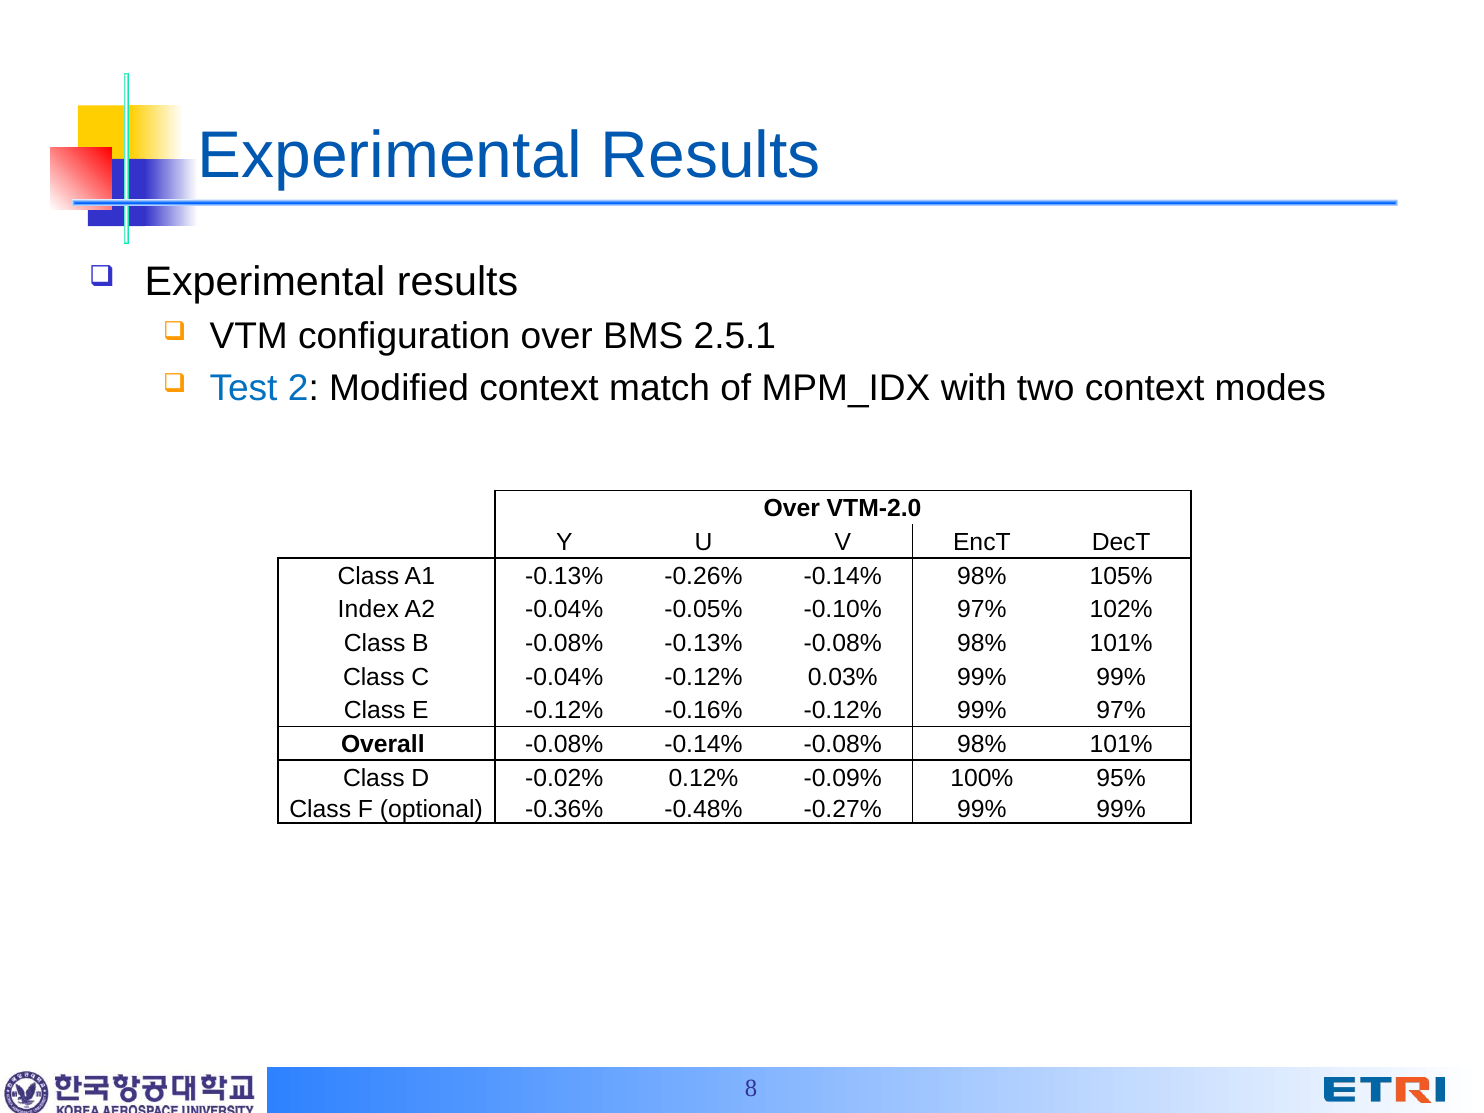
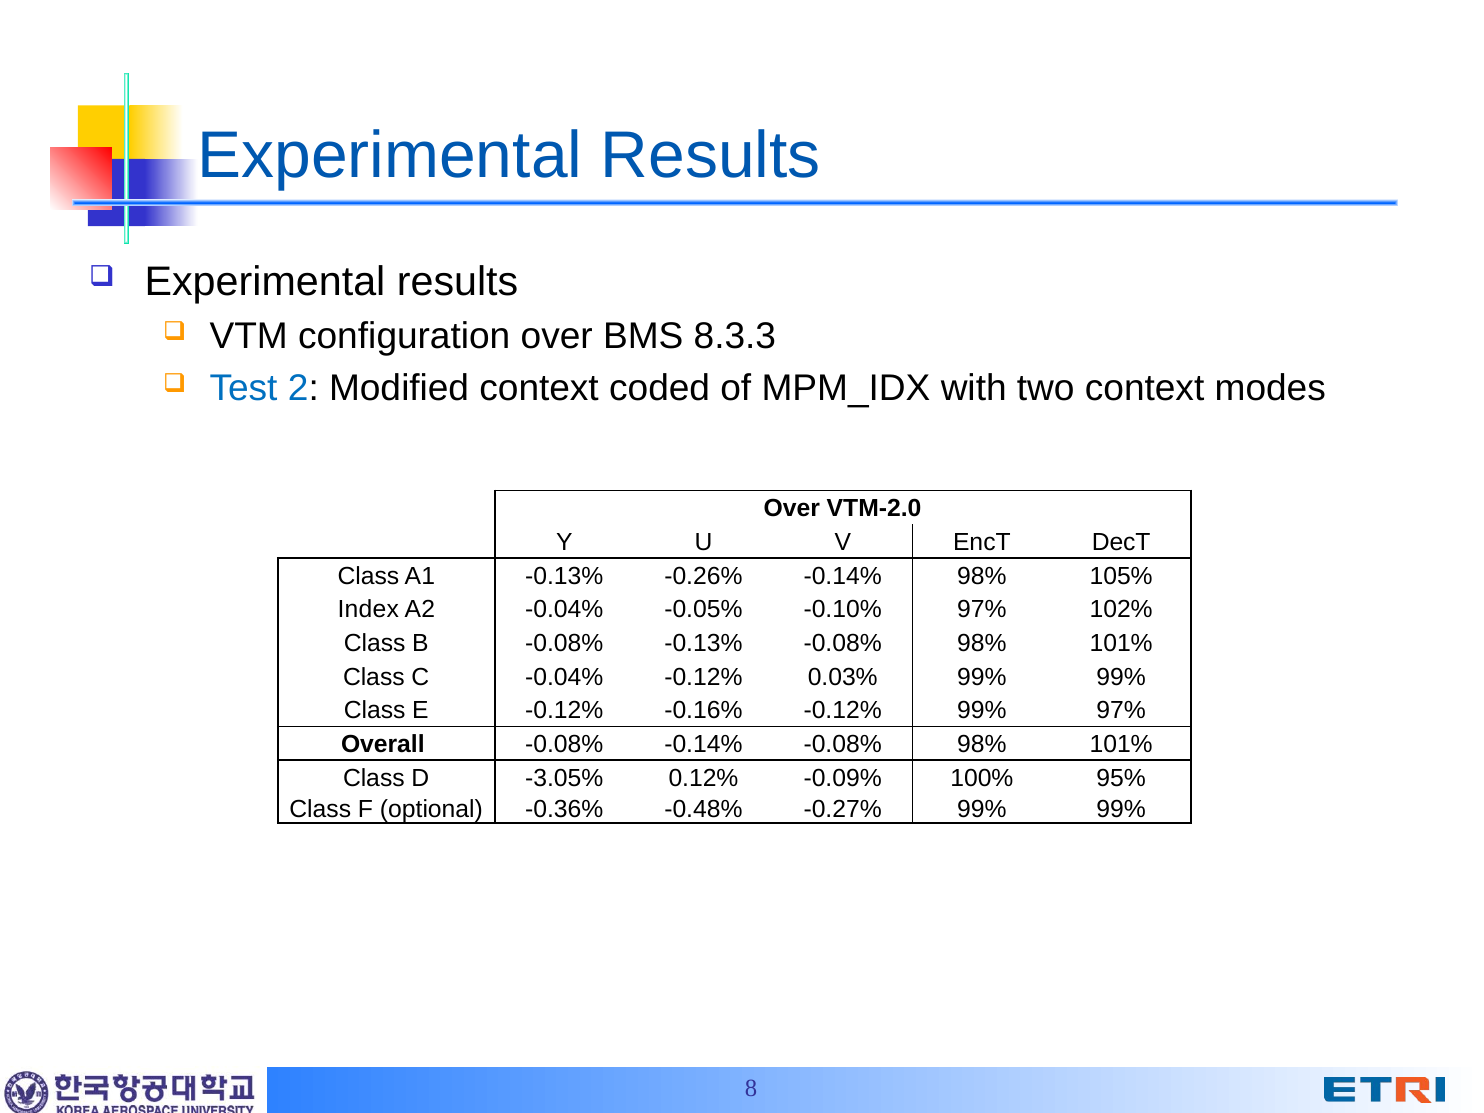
2.5.1: 2.5.1 -> 8.3.3
match: match -> coded
-0.02%: -0.02% -> -3.05%
